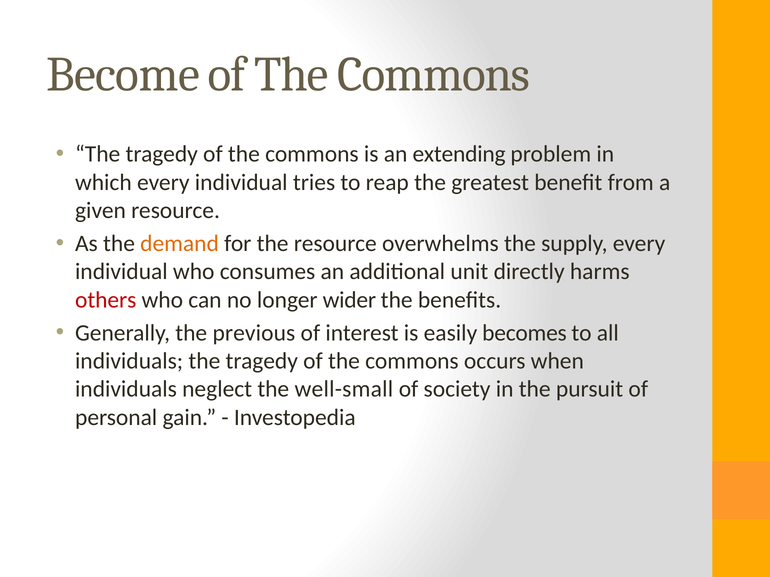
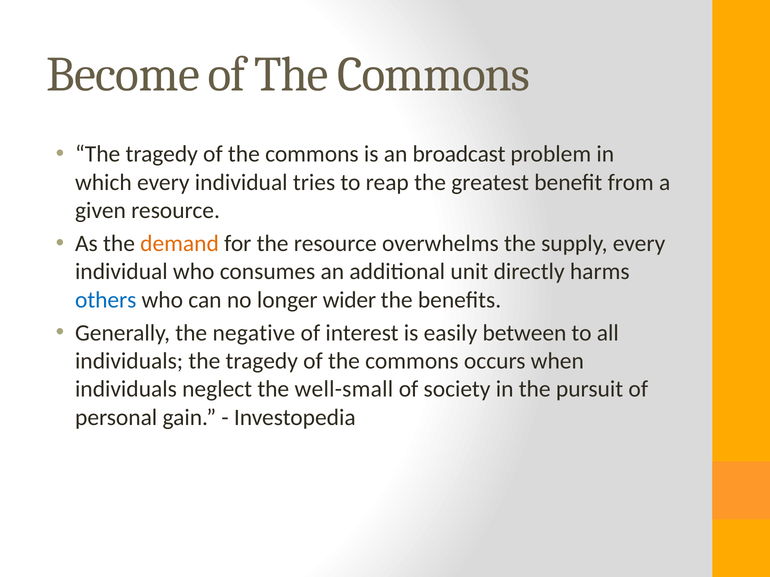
extending: extending -> broadcast
others colour: red -> blue
previous: previous -> negative
becomes: becomes -> between
